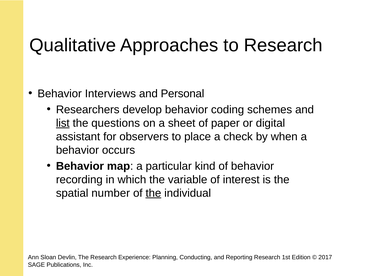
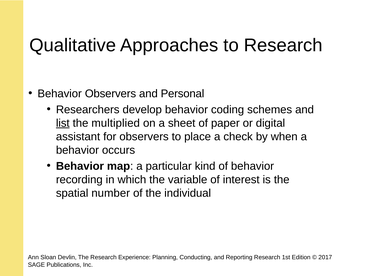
Behavior Interviews: Interviews -> Observers
questions: questions -> multiplied
the at (153, 193) underline: present -> none
